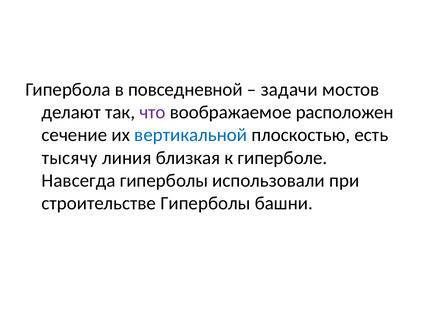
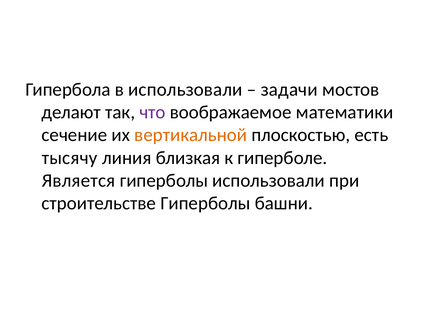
в повседневной: повседневной -> использовали
расположен: расположен -> математики
вертикальной colour: blue -> orange
Навсегда: Навсегда -> Является
